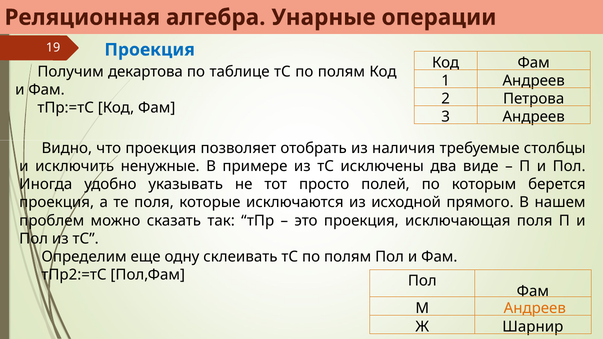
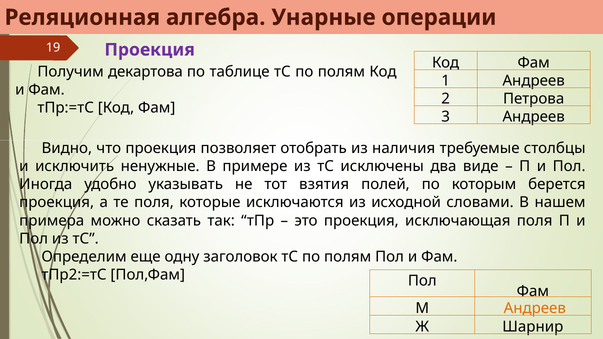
Проекция at (150, 50) colour: blue -> purple
просто: просто -> взятия
прямого: прямого -> словами
проблем: проблем -> примера
склеивать: склеивать -> заголовок
